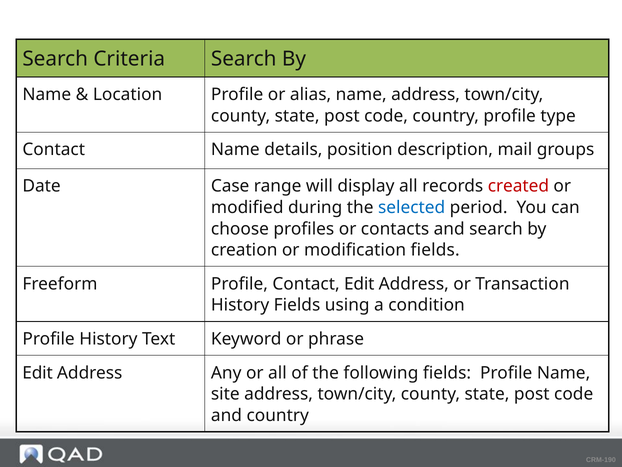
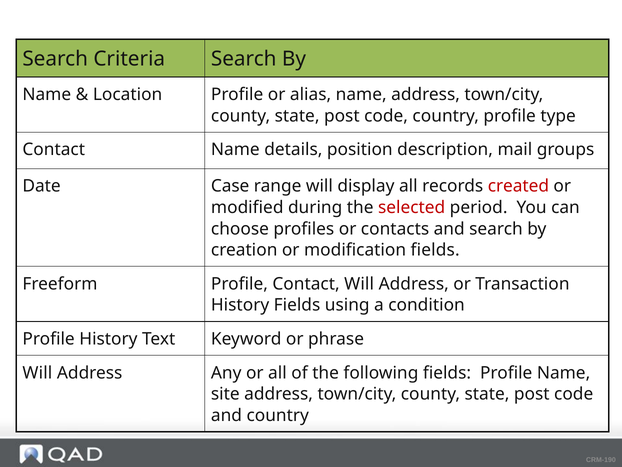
selected colour: blue -> red
Contact Edit: Edit -> Will
Edit at (38, 372): Edit -> Will
